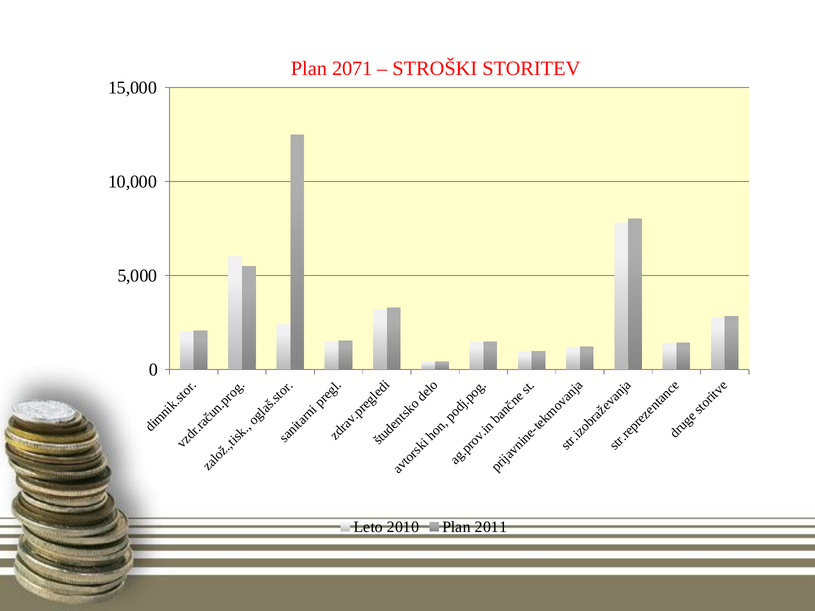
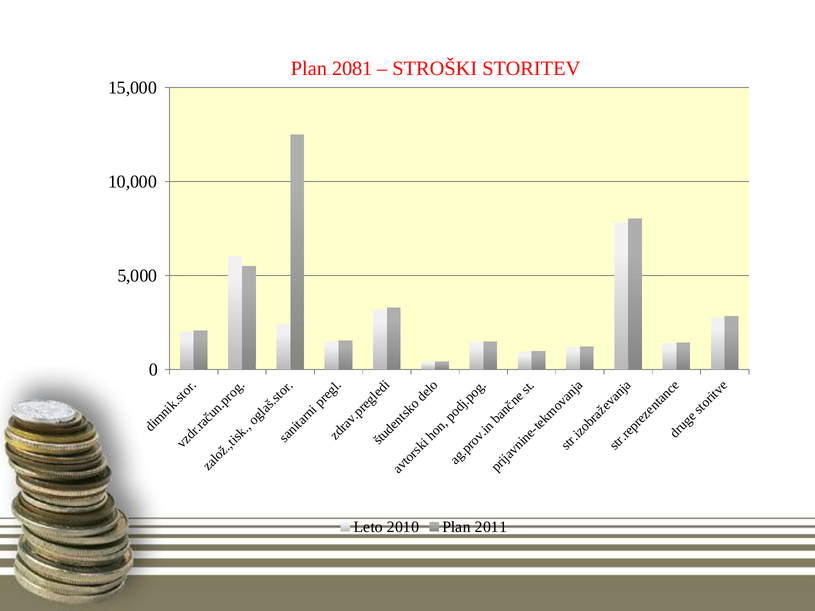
2071: 2071 -> 2081
